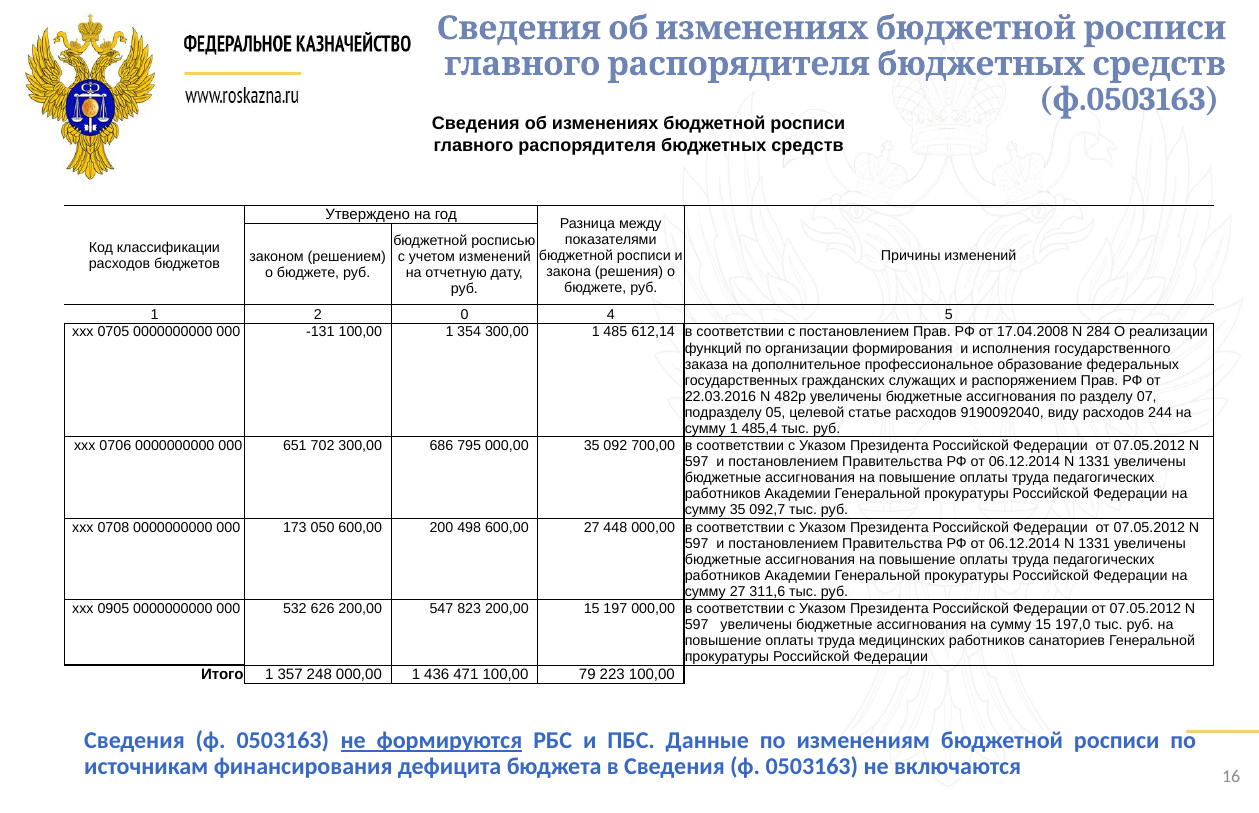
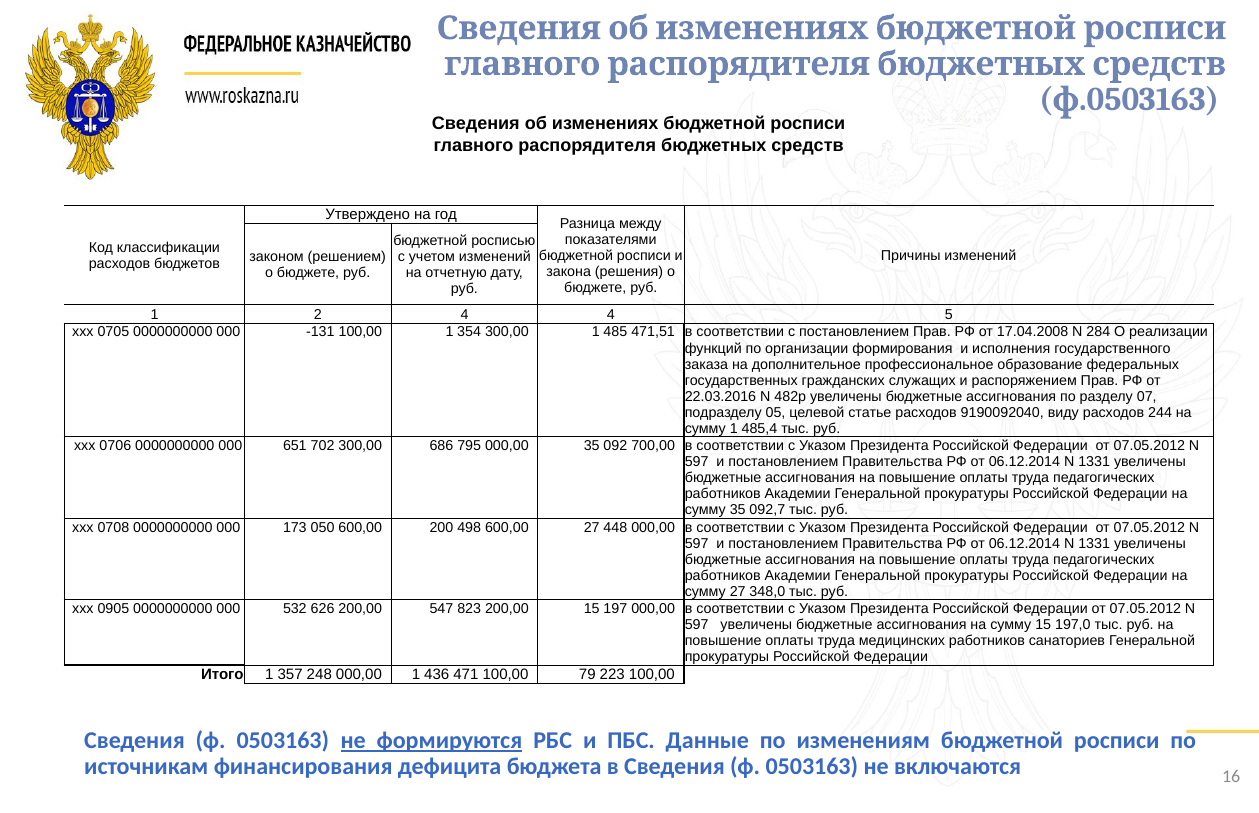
2 0: 0 -> 4
612,14: 612,14 -> 471,51
311,6: 311,6 -> 348,0
